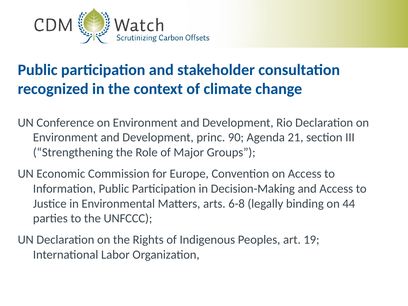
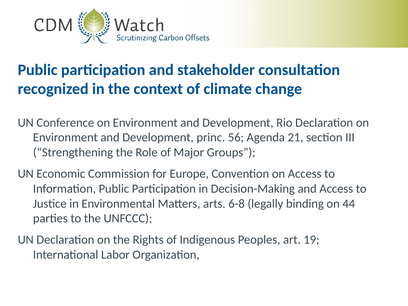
90: 90 -> 56
